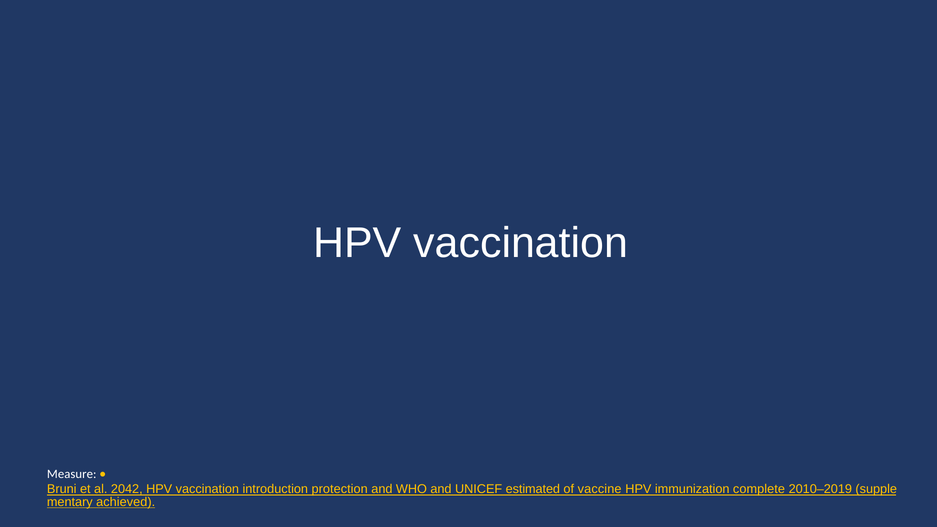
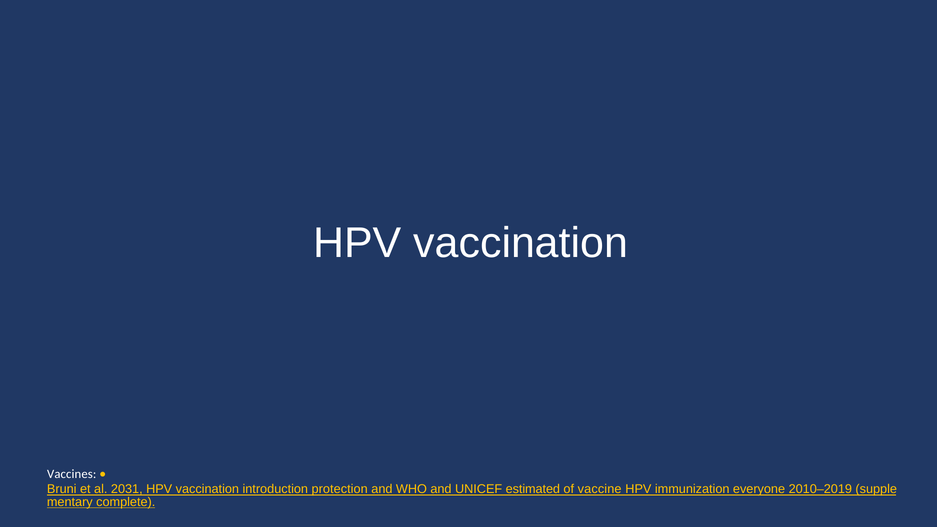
Measure: Measure -> Vaccines
2042: 2042 -> 2031
complete: complete -> everyone
achieved: achieved -> complete
